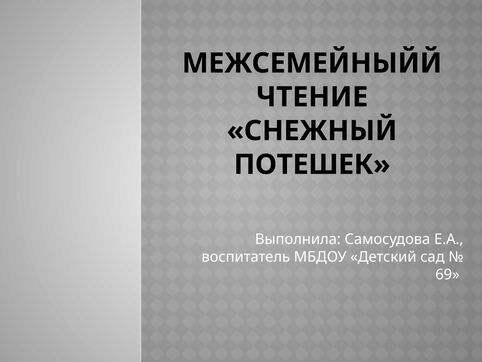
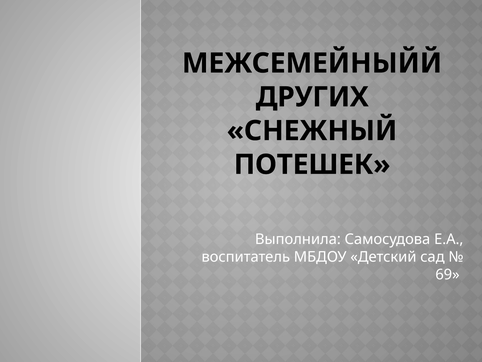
ЧТЕНИЕ: ЧТЕНИЕ -> ДРУГИХ
